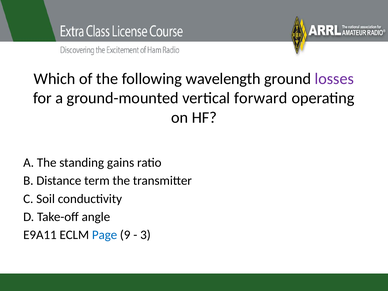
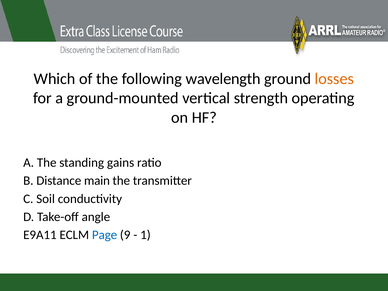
losses colour: purple -> orange
forward: forward -> strength
term: term -> main
3: 3 -> 1
